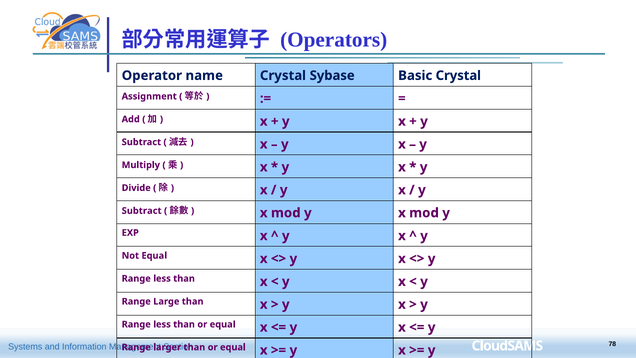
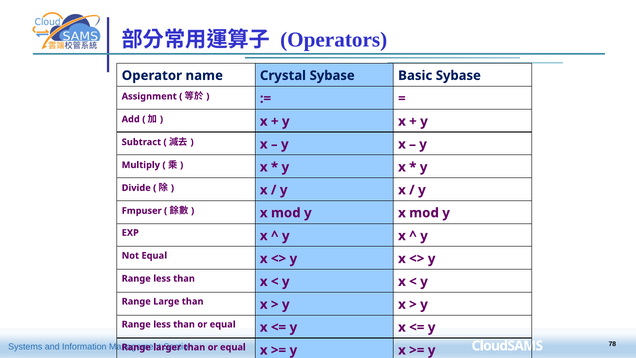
Basic Crystal: Crystal -> Sybase
Subtract at (142, 211): Subtract -> Fmpuser
